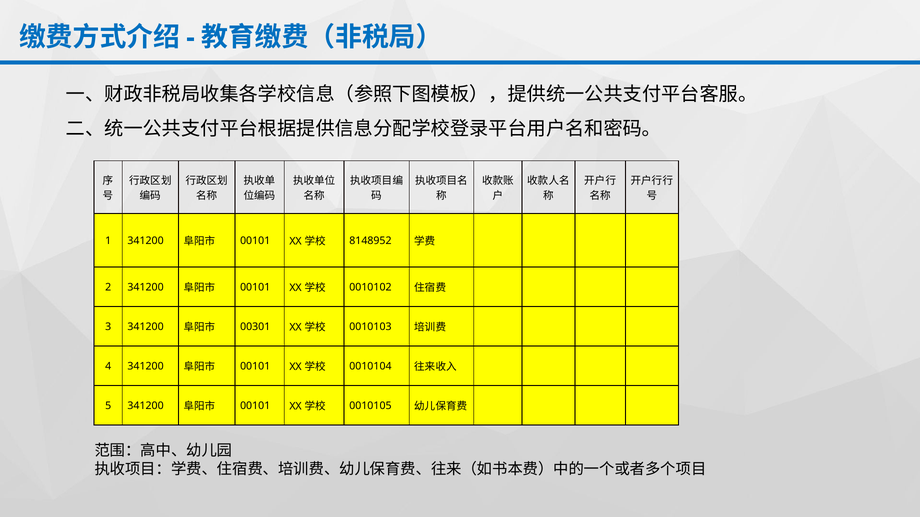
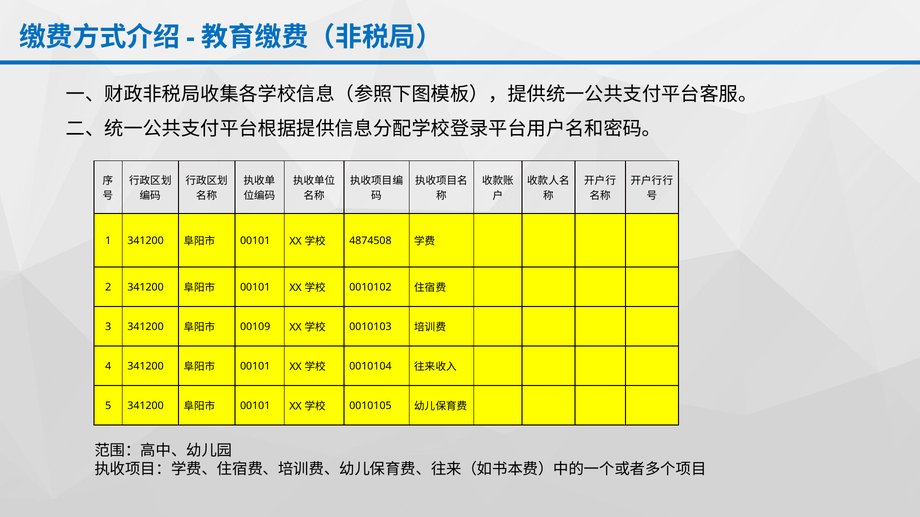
8148952: 8148952 -> 4874508
00301: 00301 -> 00109
